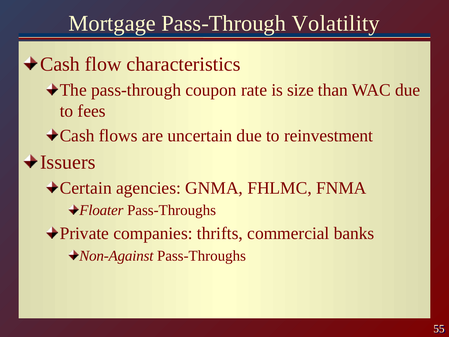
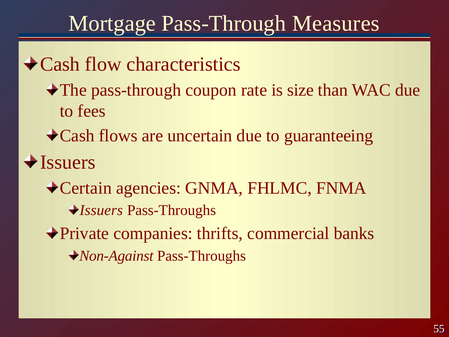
Volatility: Volatility -> Measures
reinvestment: reinvestment -> guaranteeing
Floater at (101, 210): Floater -> Issuers
